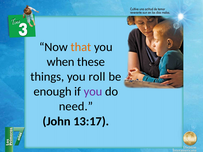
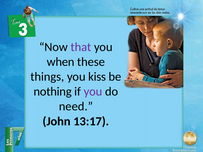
that colour: orange -> purple
roll: roll -> kiss
enough: enough -> nothing
